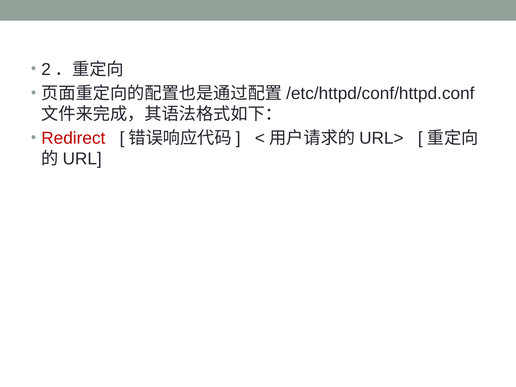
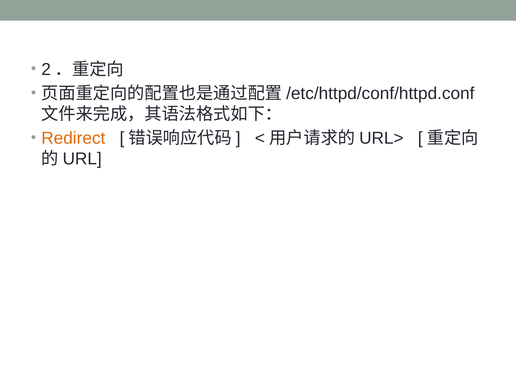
Redirect colour: red -> orange
